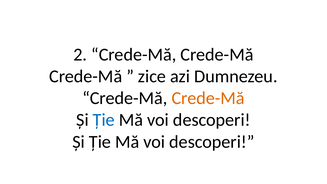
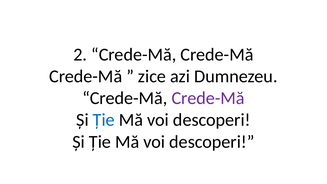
Crede-Mă at (208, 98) colour: orange -> purple
